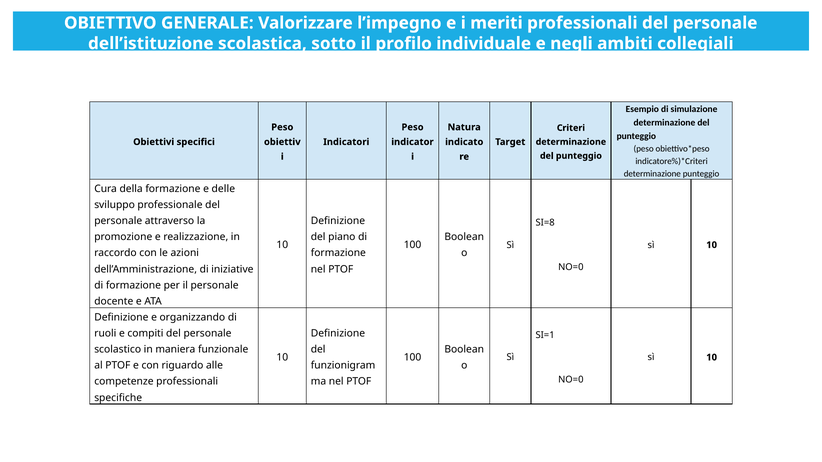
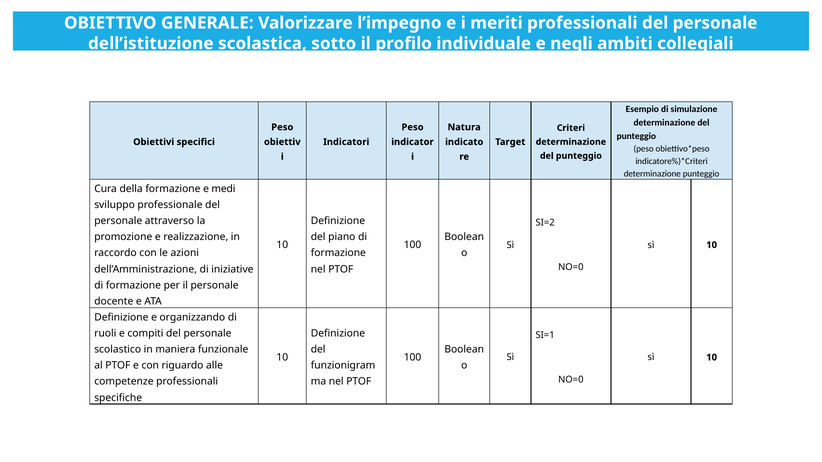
delle: delle -> medi
SI=8: SI=8 -> SI=2
